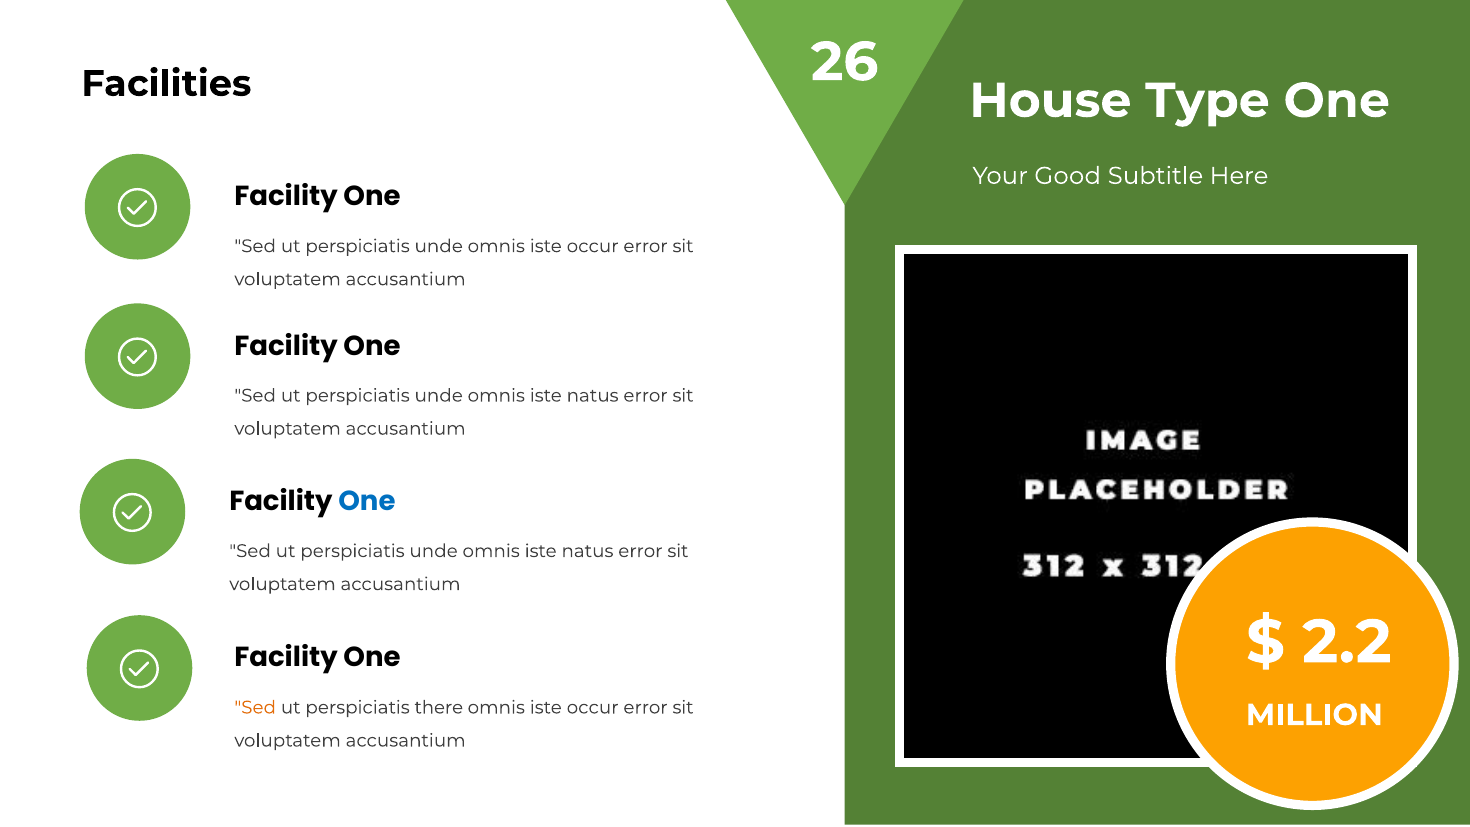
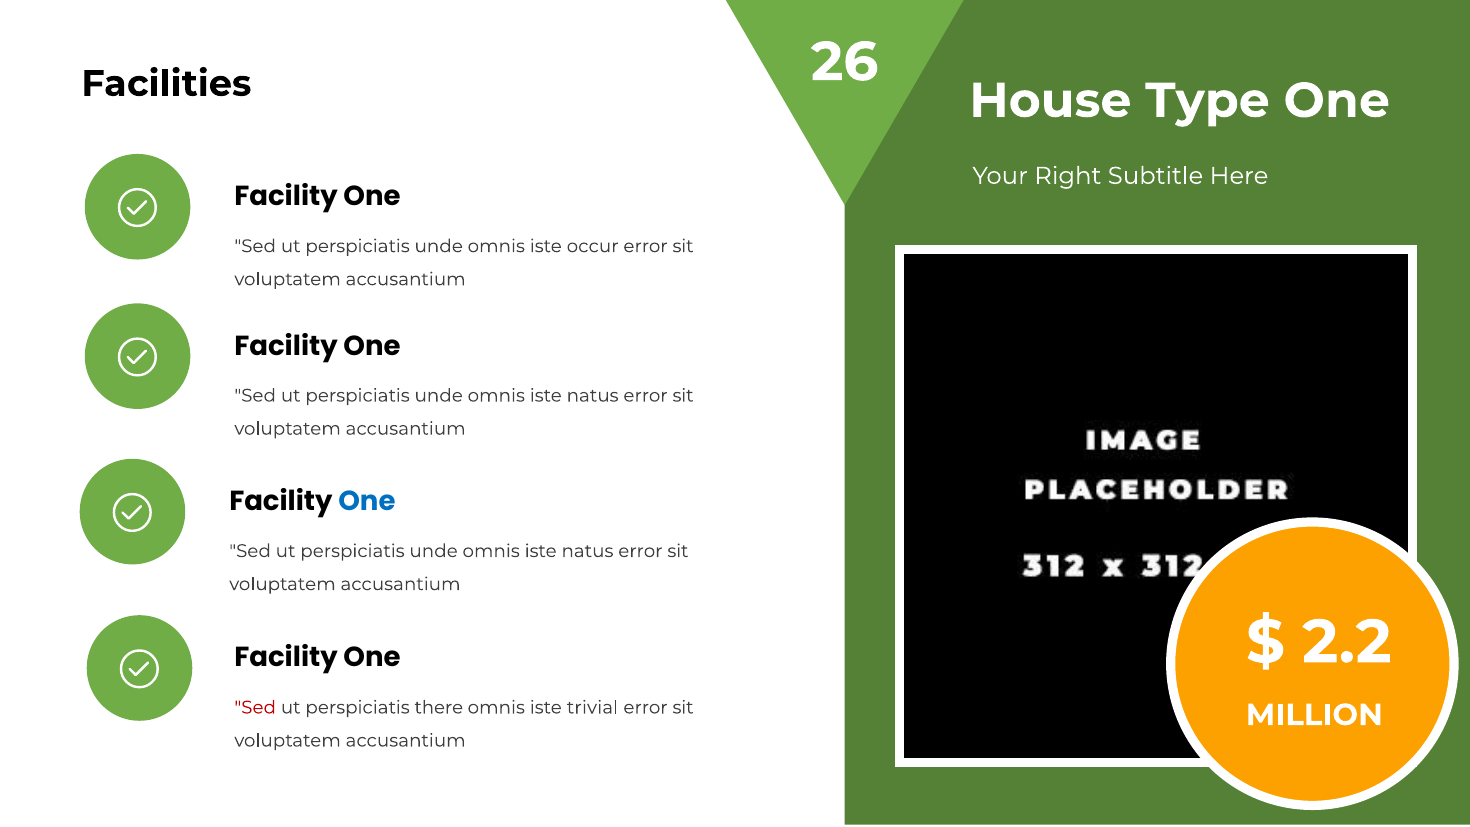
Good: Good -> Right
Sed at (255, 707) colour: orange -> red
occur at (593, 707): occur -> trivial
